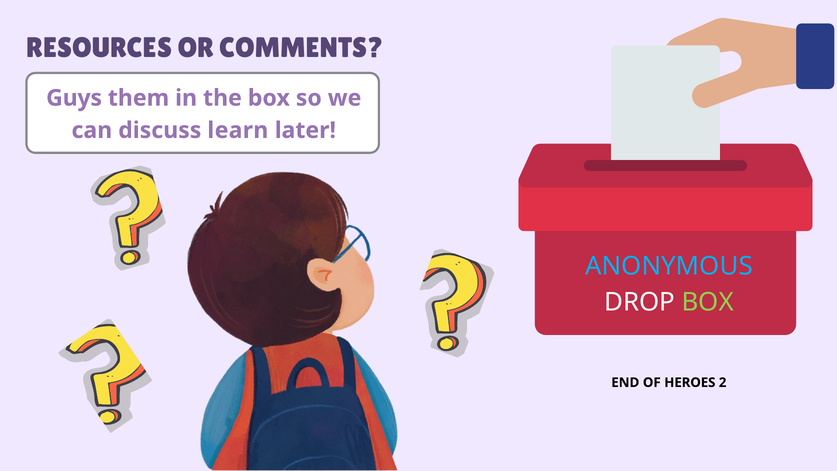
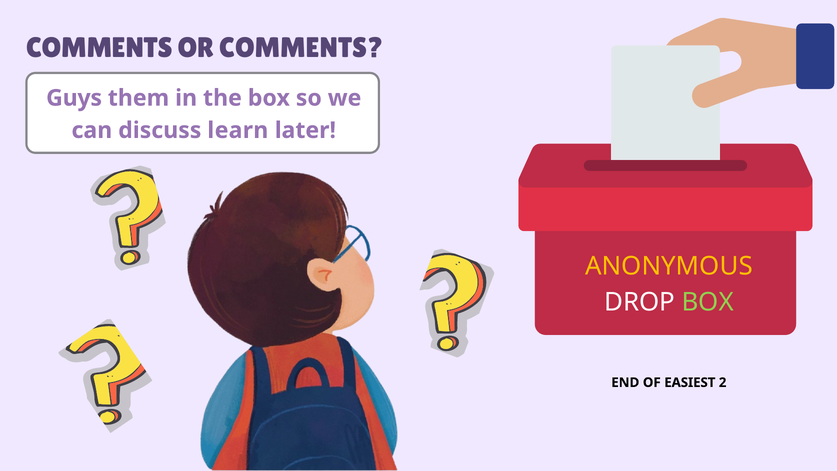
RESOURCES at (99, 48): RESOURCES -> COMMENTS
ANONYMOUS colour: light blue -> yellow
HEROES: HEROES -> EASIEST
